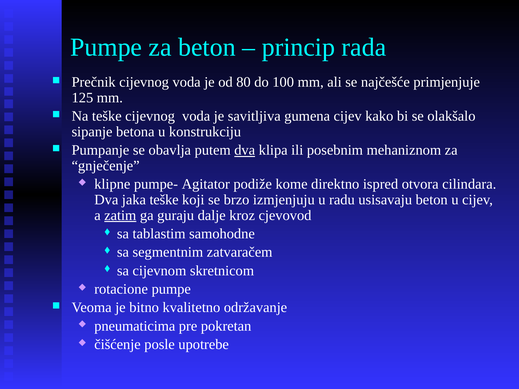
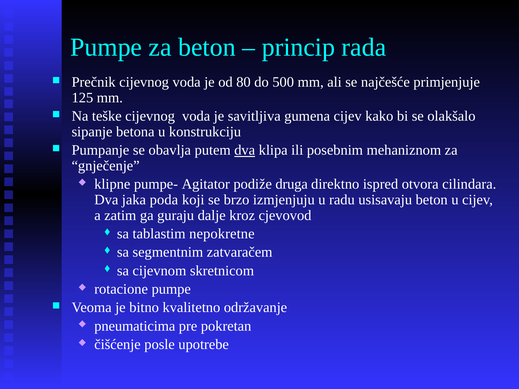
100: 100 -> 500
kome: kome -> druga
jaka teške: teške -> poda
zatim underline: present -> none
samohodne: samohodne -> nepokretne
